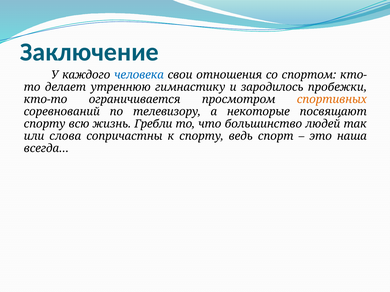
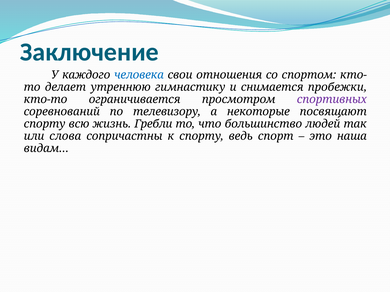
зародилось: зародилось -> снимается
спортивных colour: orange -> purple
всегда…: всегда… -> видам…
